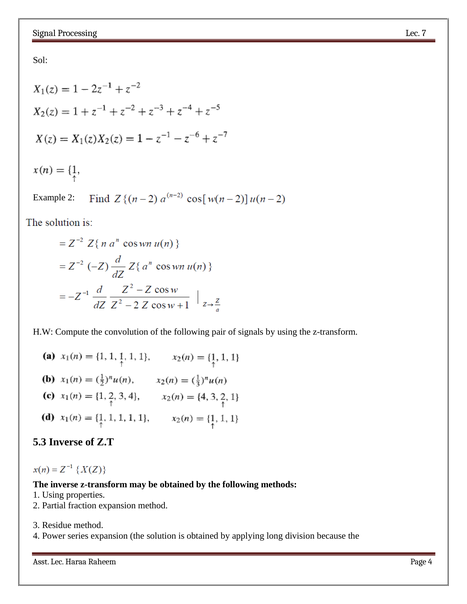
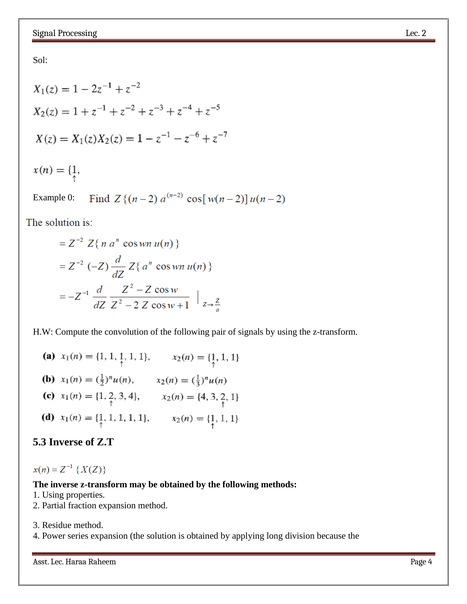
7: 7 -> 2
2: 2 -> 0
